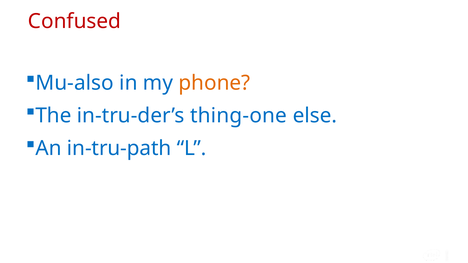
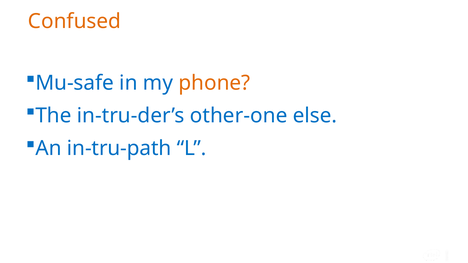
Confused colour: red -> orange
Mu-also: Mu-also -> Mu-safe
thing-one: thing-one -> other-one
